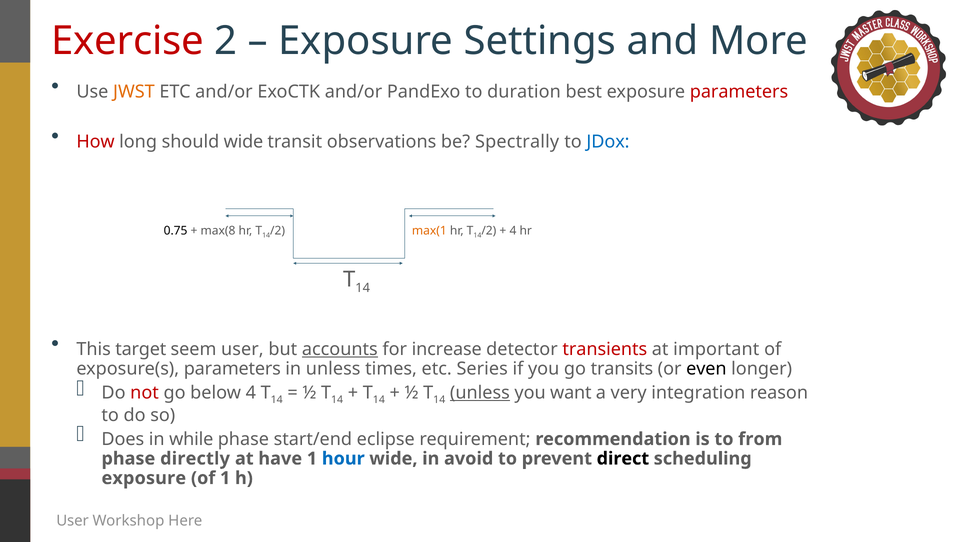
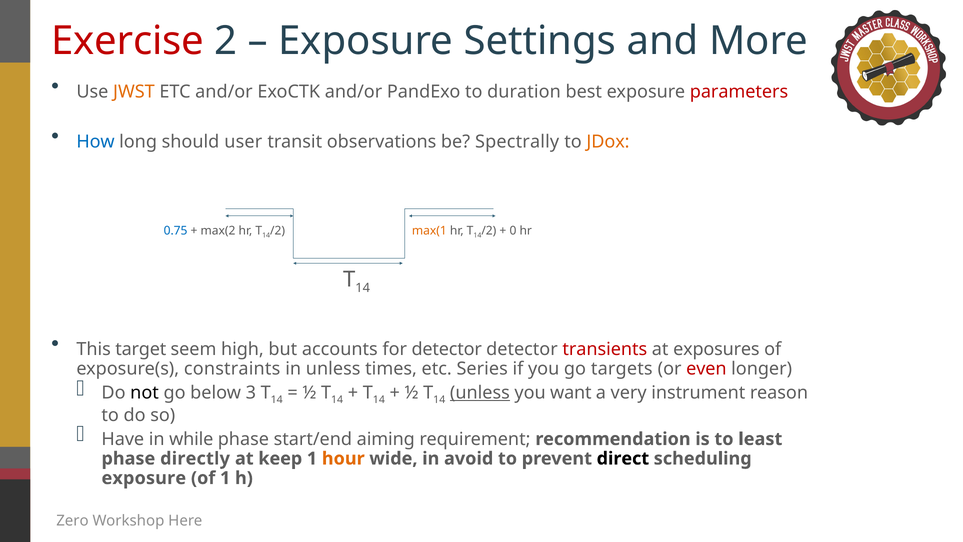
How colour: red -> blue
should wide: wide -> user
JDox colour: blue -> orange
0.75 colour: black -> blue
max(8: max(8 -> max(2
4 at (513, 231): 4 -> 0
seem user: user -> high
accounts underline: present -> none
for increase: increase -> detector
important: important -> exposures
exposure(s parameters: parameters -> constraints
transits: transits -> targets
even colour: black -> red
not colour: red -> black
below 4: 4 -> 3
integration: integration -> instrument
Does: Does -> Have
eclipse: eclipse -> aiming
from: from -> least
have: have -> keep
hour colour: blue -> orange
User at (72, 520): User -> Zero
